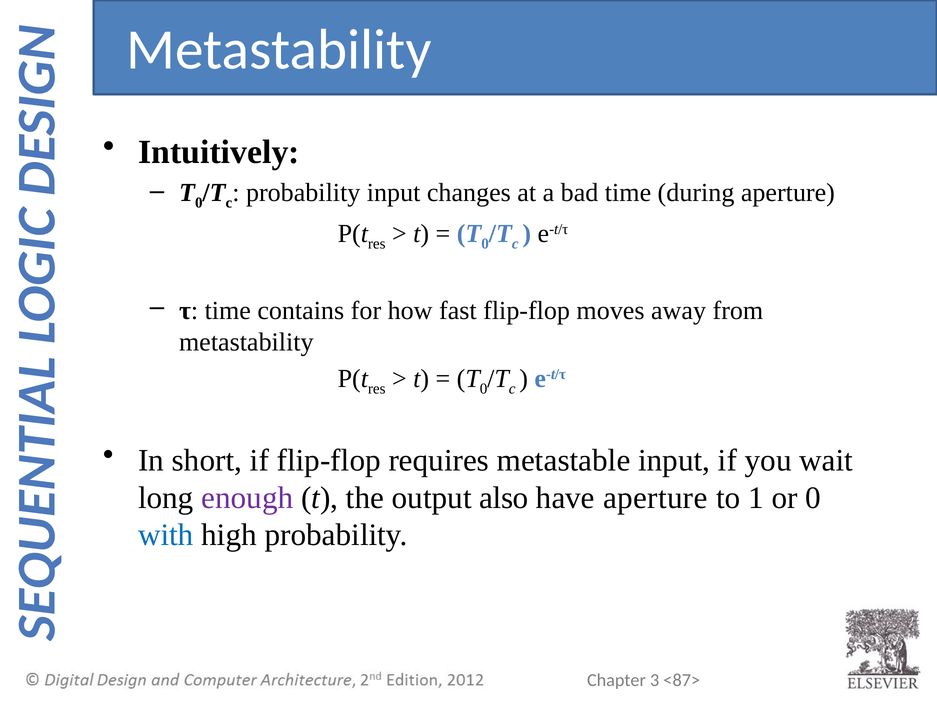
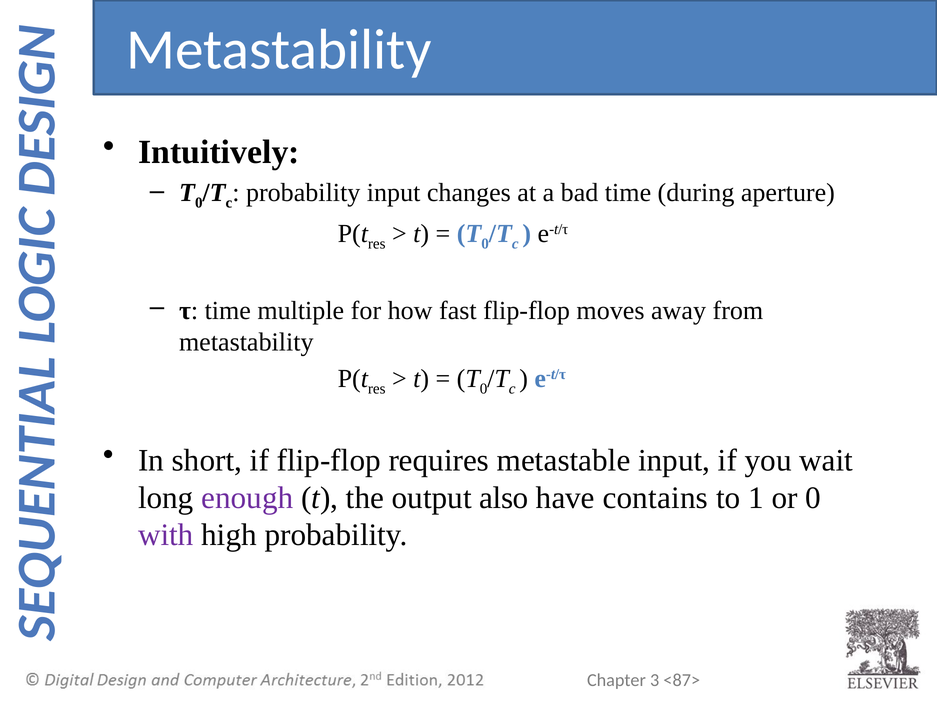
contains: contains -> multiple
have aperture: aperture -> contains
with colour: blue -> purple
